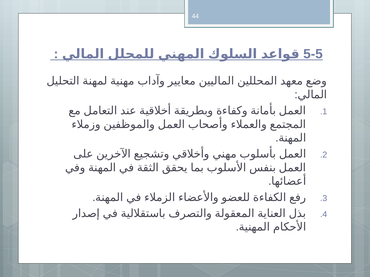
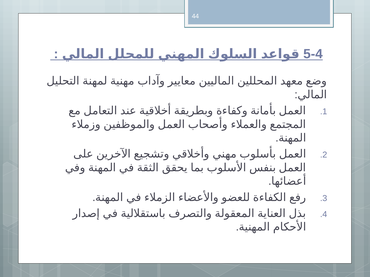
5-5: 5-5 -> 5-4
